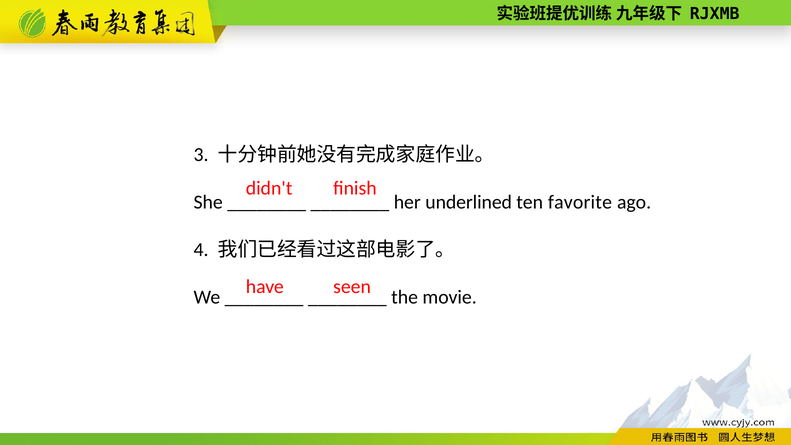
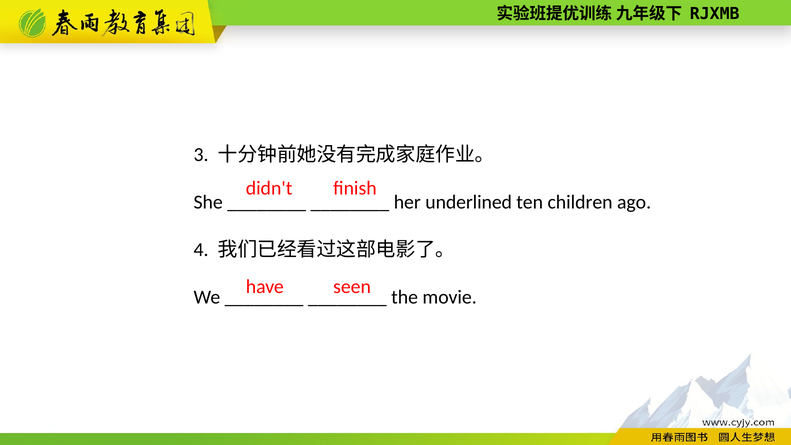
favorite: favorite -> children
